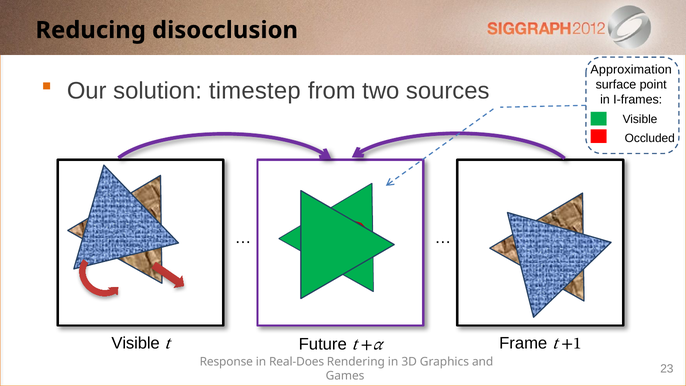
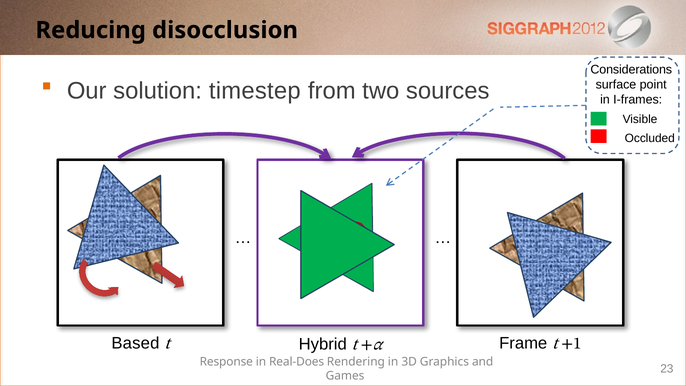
Approximation: Approximation -> Considerations
Visible at (136, 343): Visible -> Based
Future: Future -> Hybrid
